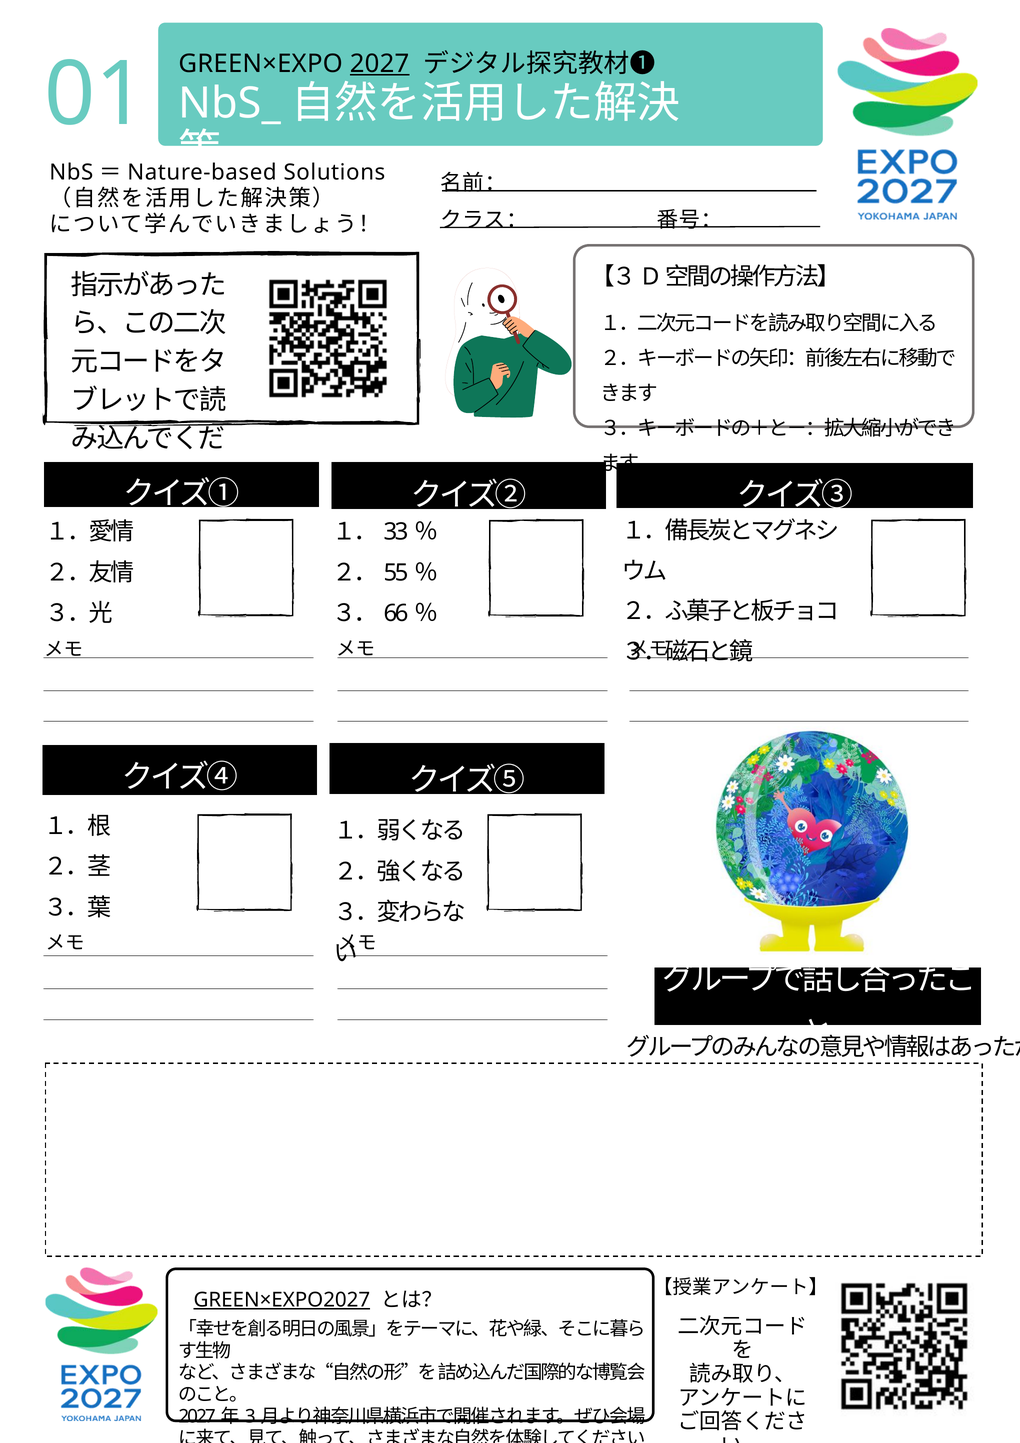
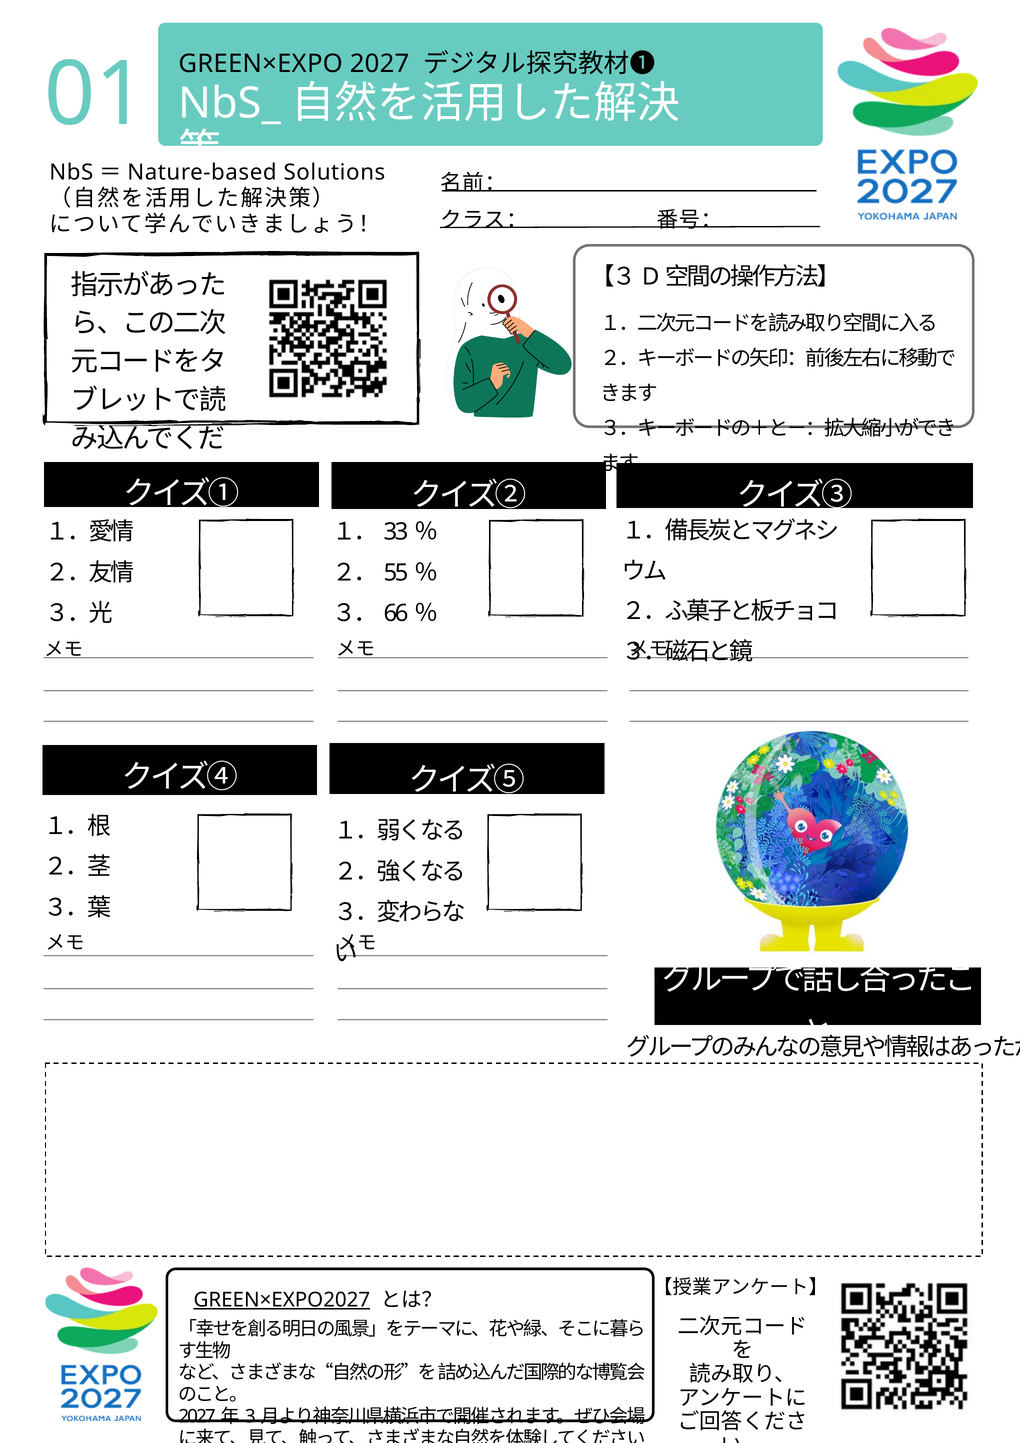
2027 at (380, 64) underline: present -> none
